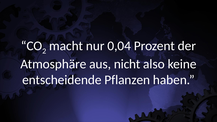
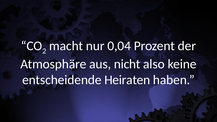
Pflanzen: Pflanzen -> Heiraten
